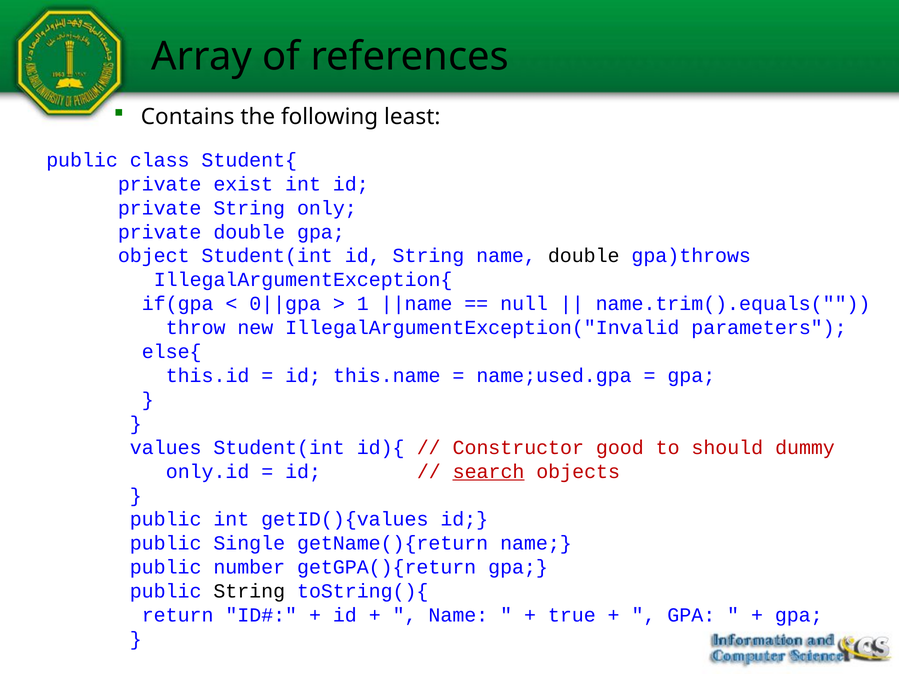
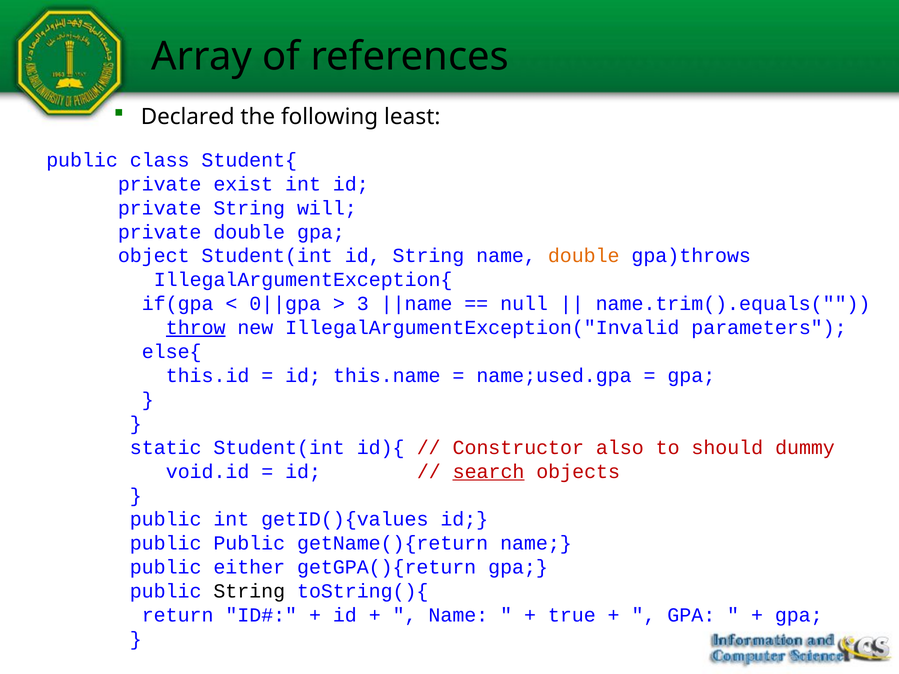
Contains: Contains -> Declared
only: only -> will
double at (584, 256) colour: black -> orange
1: 1 -> 3
throw underline: none -> present
values: values -> static
good: good -> also
only.id: only.id -> void.id
public Single: Single -> Public
number: number -> either
